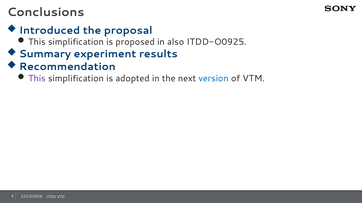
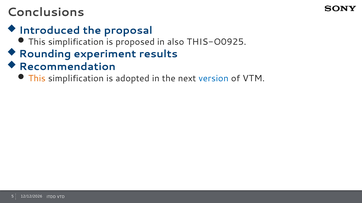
ITDD-O0925: ITDD-O0925 -> THIS-O0925
Summary: Summary -> Rounding
This at (37, 78) colour: purple -> orange
